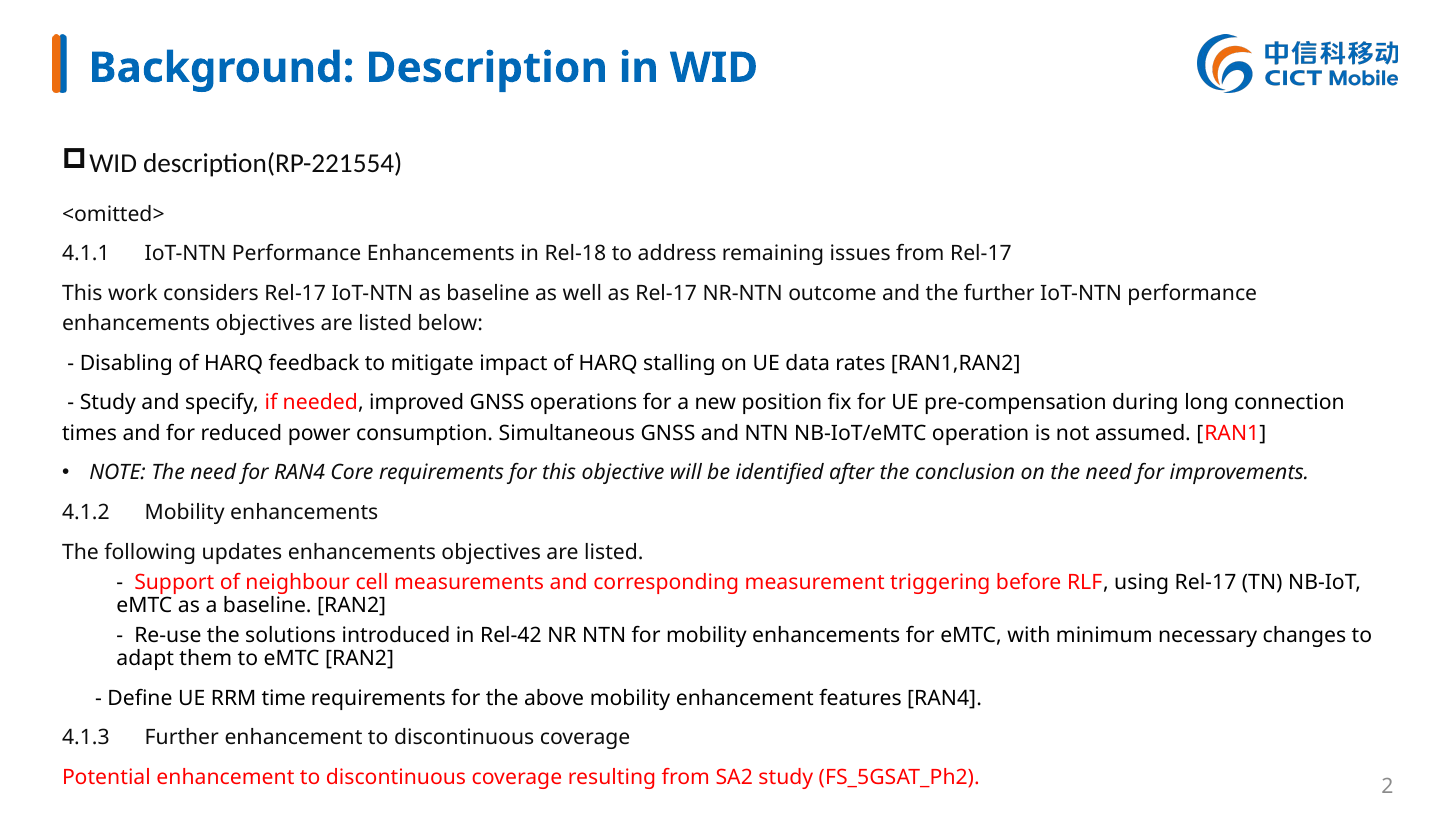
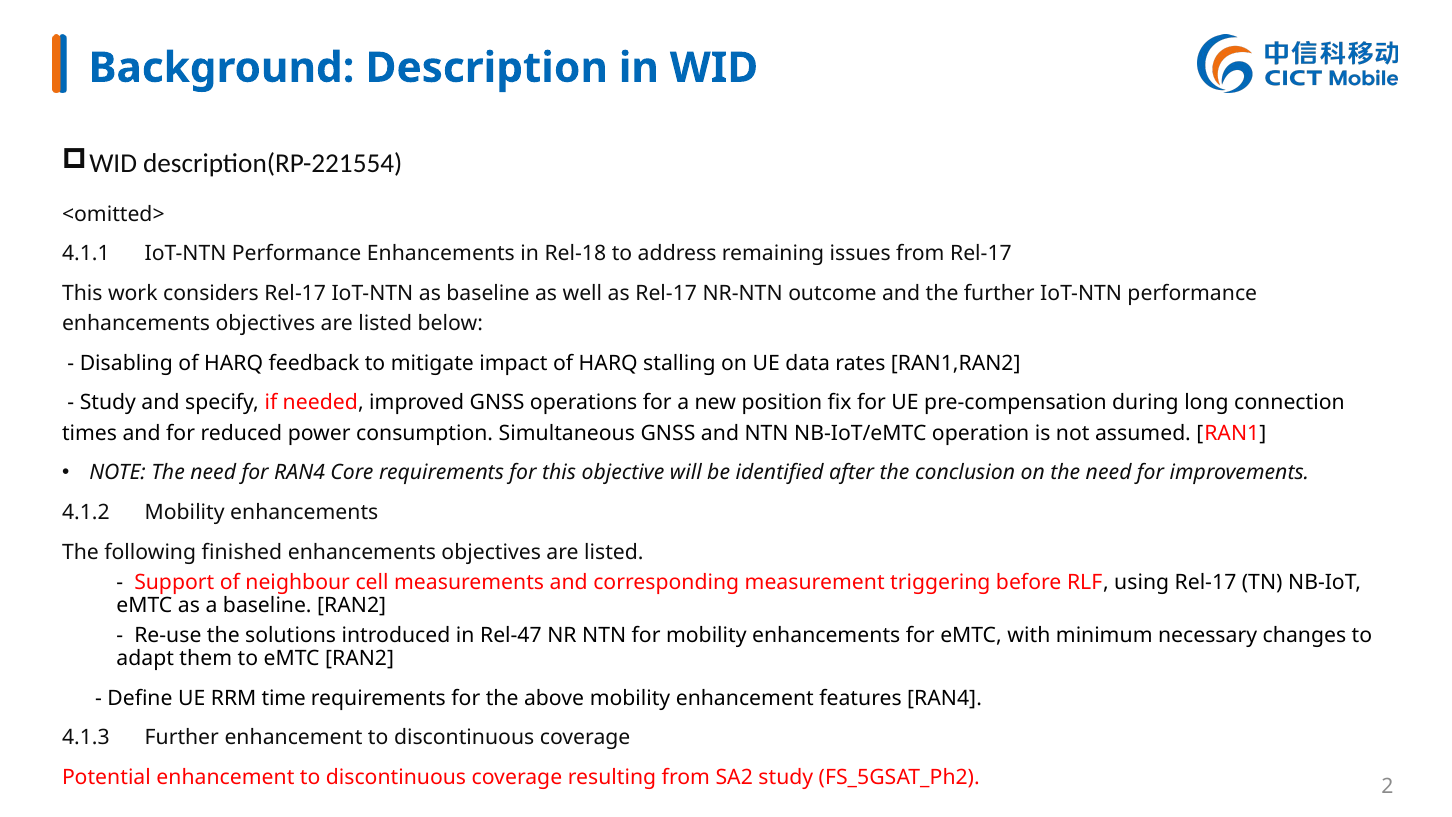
updates: updates -> finished
Rel-42: Rel-42 -> Rel-47
